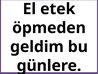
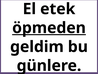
öpmeden underline: none -> present
